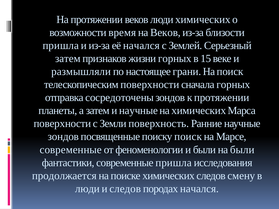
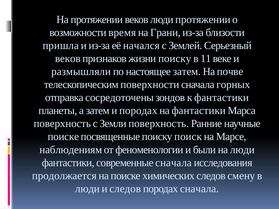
люди химических: химических -> протяжении
на Веков: Веков -> Грани
затем at (68, 59): затем -> веков
жизни горных: горных -> поиску
15: 15 -> 11
настоящее грани: грани -> затем
На поиск: поиск -> почве
к протяжении: протяжении -> фантастики
и научные: научные -> породах
на химических: химических -> фантастики
поверхности at (62, 124): поверхности -> поверхность
зондов at (63, 137): зондов -> поиске
современные at (71, 150): современные -> наблюдениям
на были: были -> люди
современные пришла: пришла -> сначала
породах начался: начался -> сначала
